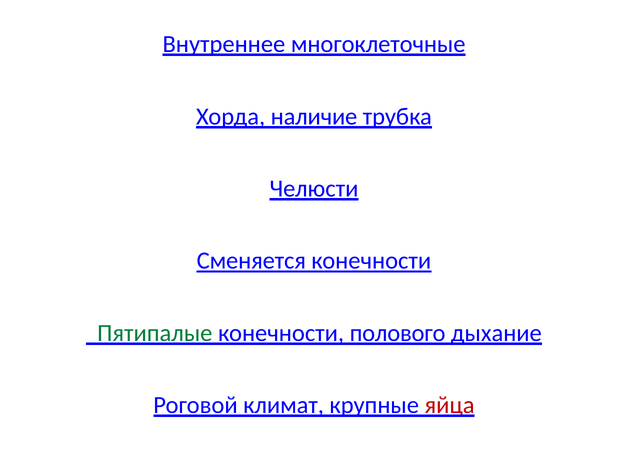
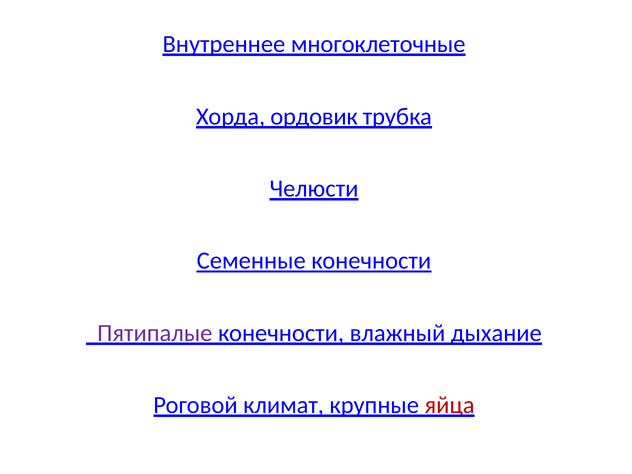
наличие: наличие -> ордовик
Сменяется: Сменяется -> Семенные
Пятипалые colour: green -> purple
полового: полового -> влажный
